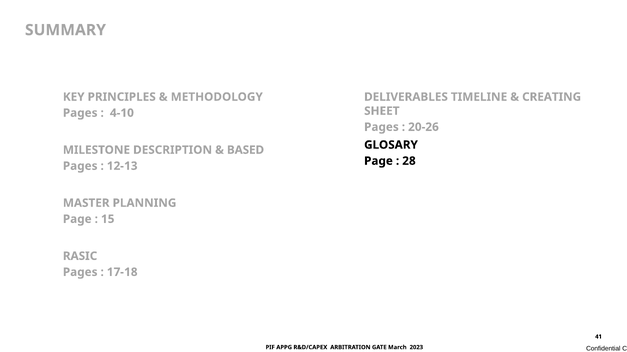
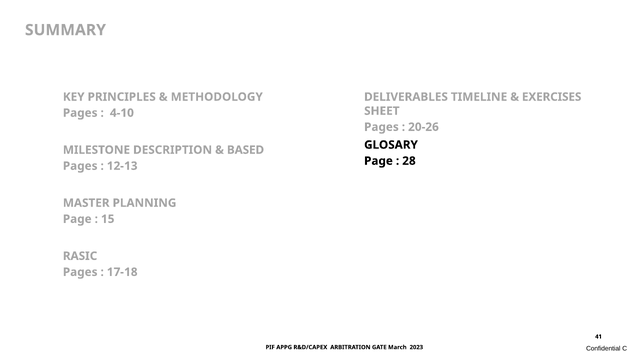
CREATING: CREATING -> EXERCISES
